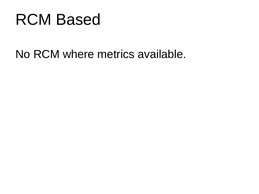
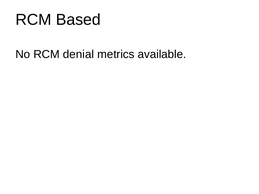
where: where -> denial
